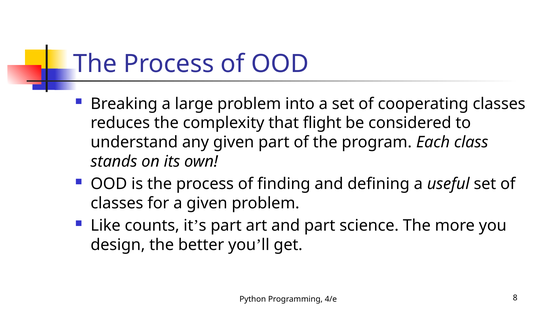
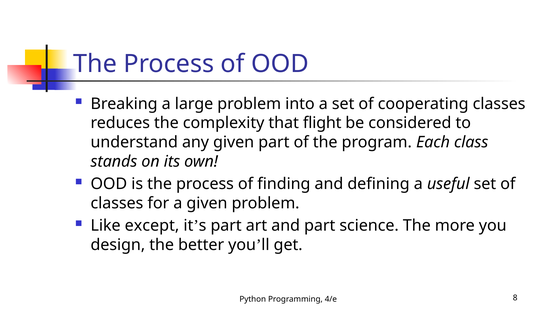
counts: counts -> except
